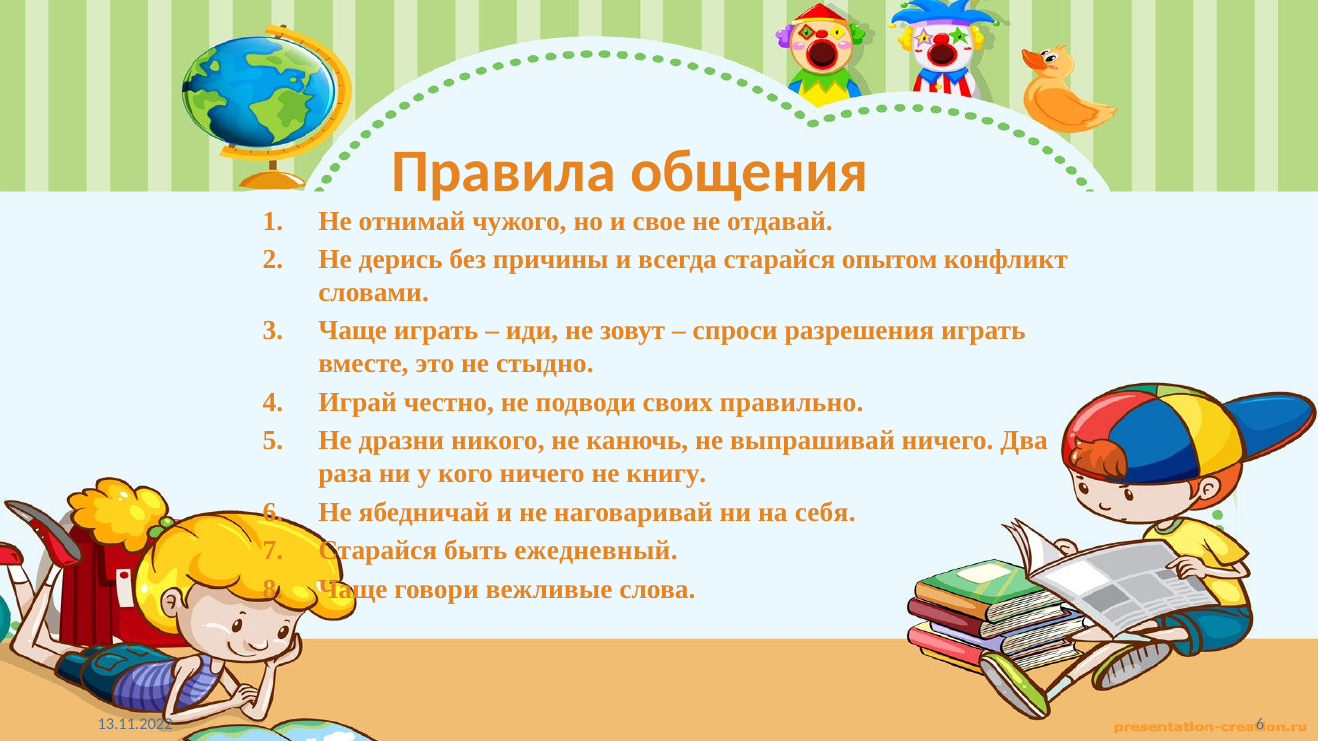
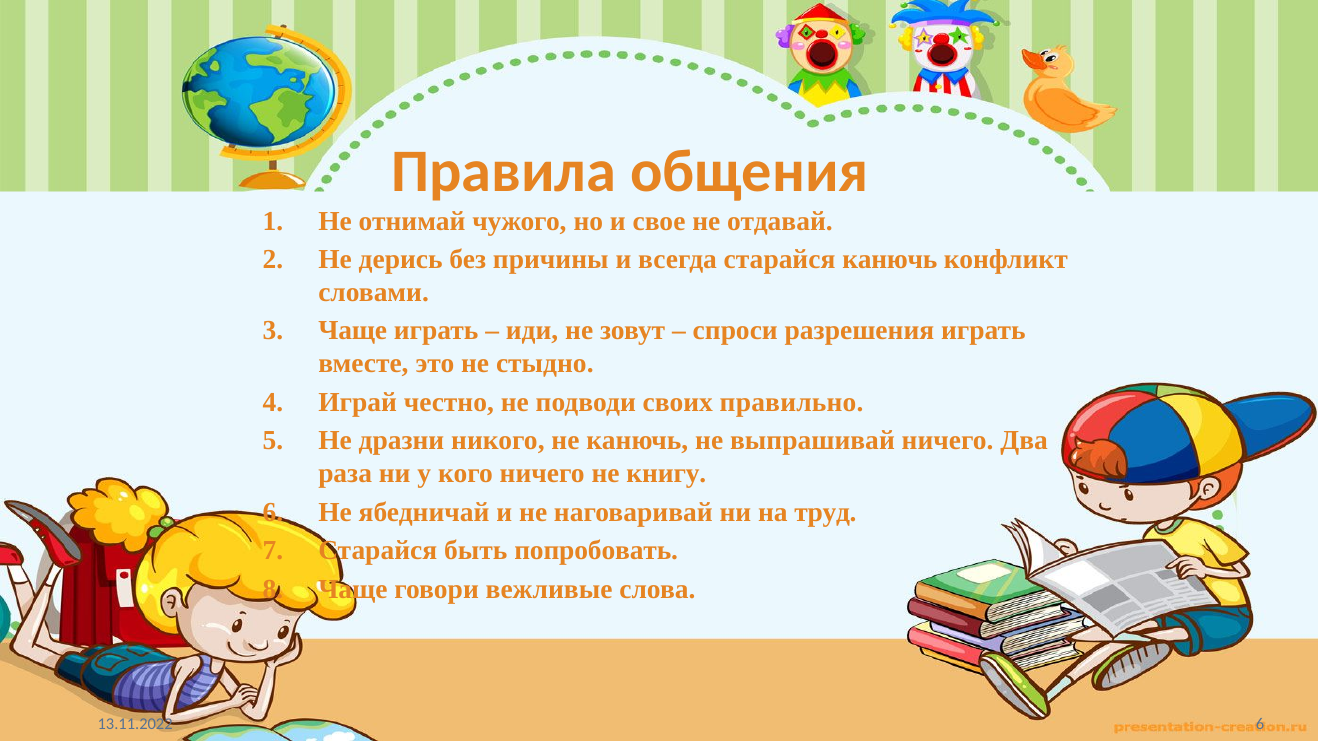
старайся опытом: опытом -> канючь
себя: себя -> труд
ежедневный: ежедневный -> попробовать
